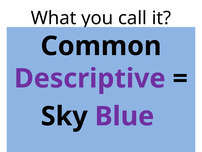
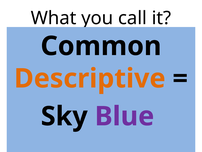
Descriptive colour: purple -> orange
